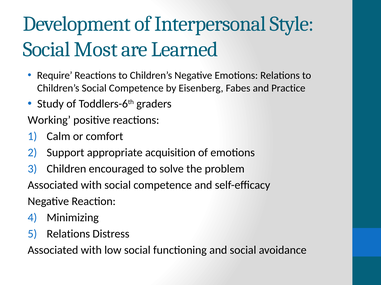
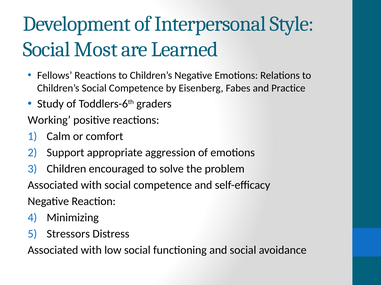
Require: Require -> Fellows
acquisition: acquisition -> aggression
Relations at (68, 234): Relations -> Stressors
